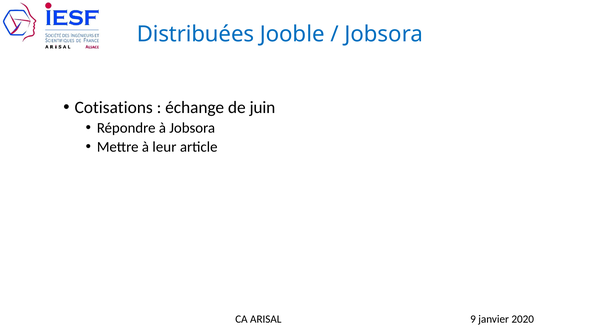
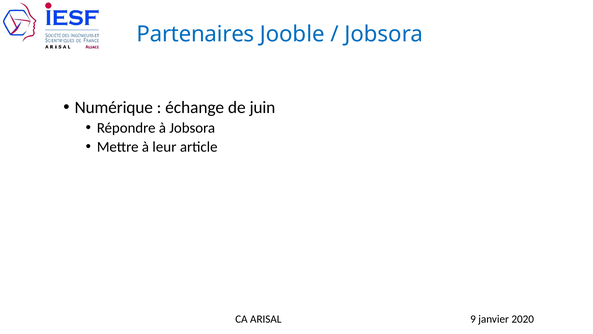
Distribuées: Distribuées -> Partenaires
Cotisations: Cotisations -> Numérique
